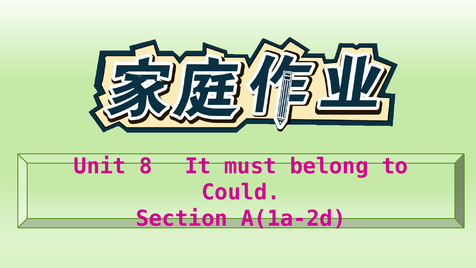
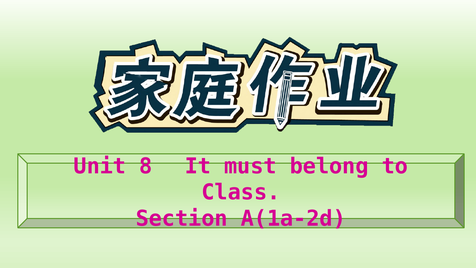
Could: Could -> Class
